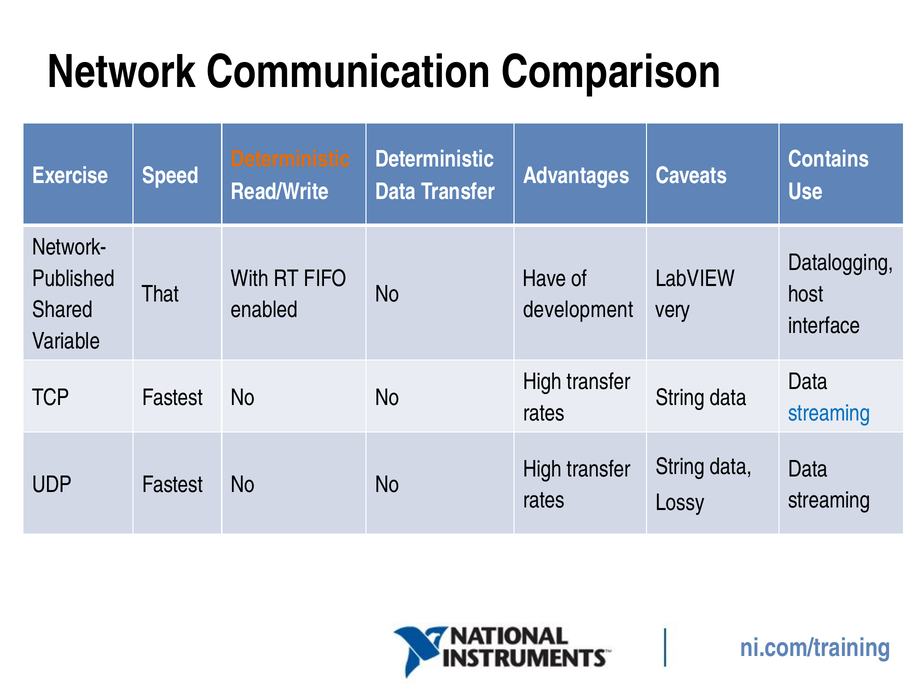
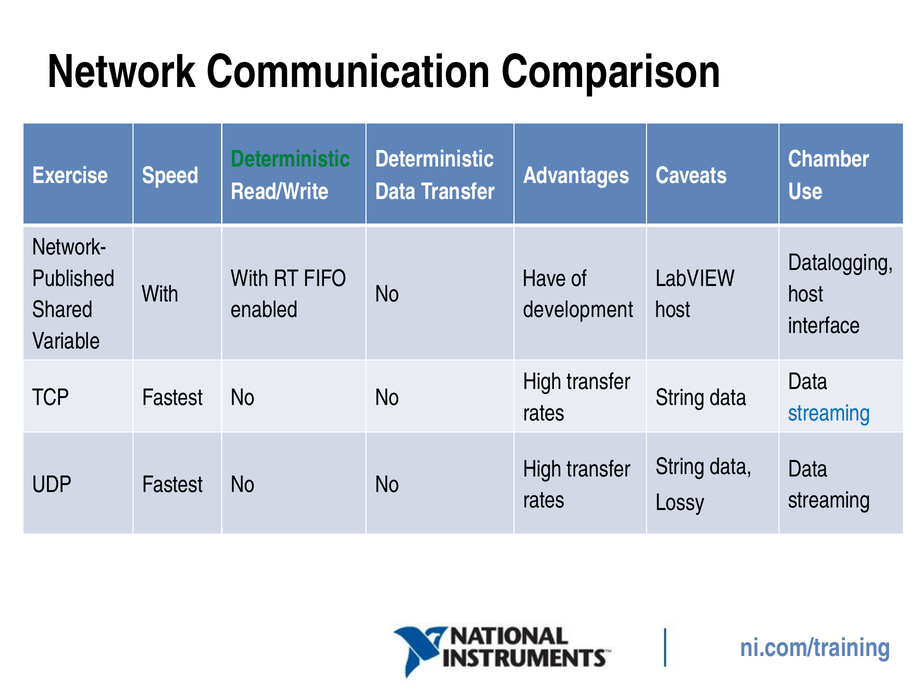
Deterministic at (290, 159) colour: orange -> green
Contains: Contains -> Chamber
That at (160, 294): That -> With
very at (673, 310): very -> host
